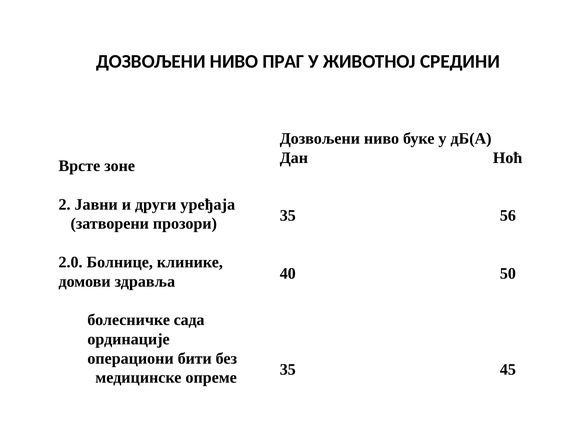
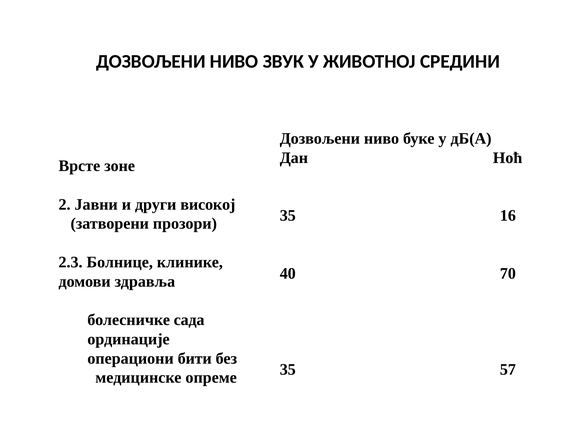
ПРАГ: ПРАГ -> ЗВУК
уређаја: уређаја -> високој
56: 56 -> 16
2.0: 2.0 -> 2.3
50: 50 -> 70
45: 45 -> 57
